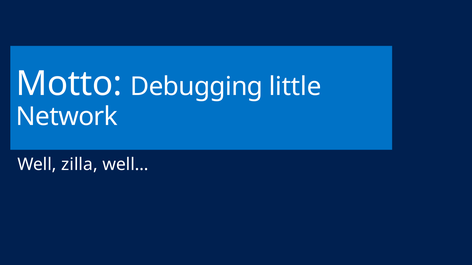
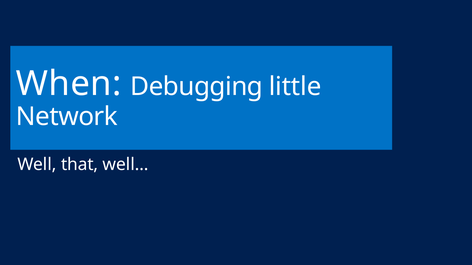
Motto: Motto -> When
zilla: zilla -> that
